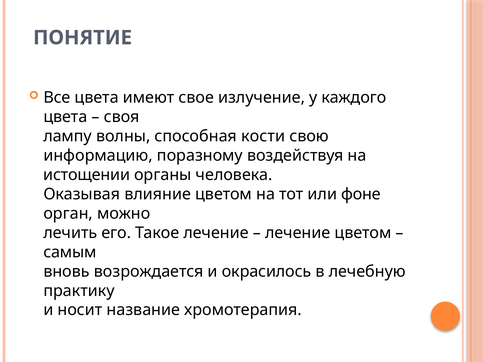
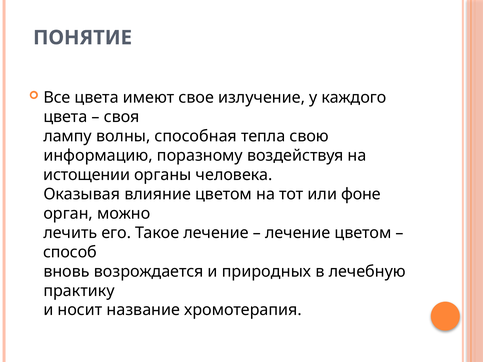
кости: кости -> тепла
самым: самым -> способ
окрасилось: окрасилось -> природных
